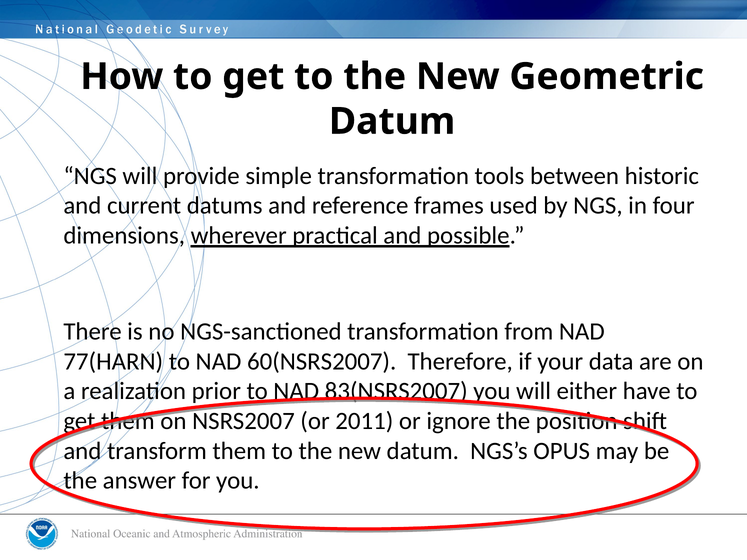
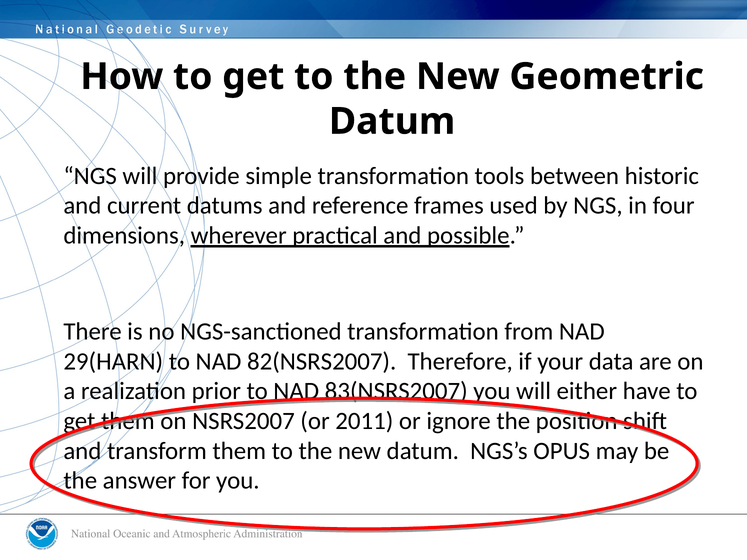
77(HARN: 77(HARN -> 29(HARN
60(NSRS2007: 60(NSRS2007 -> 82(NSRS2007
